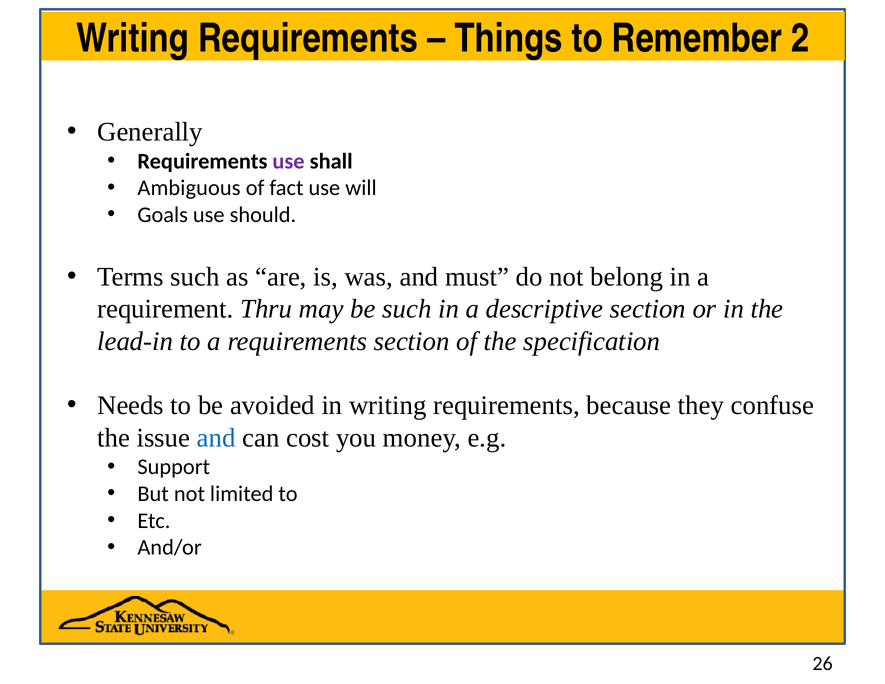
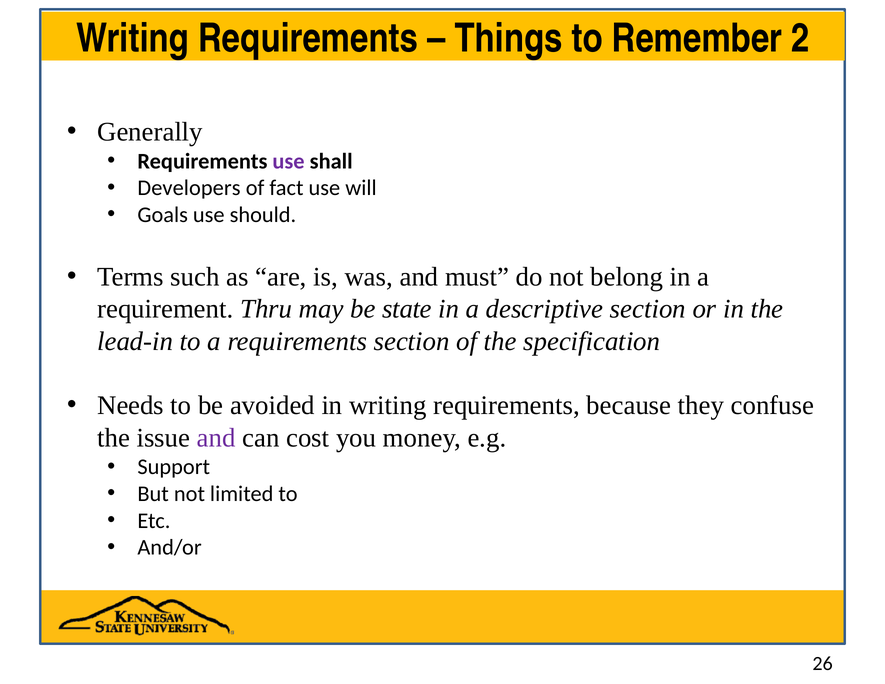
Ambiguous: Ambiguous -> Developers
be such: such -> state
and at (216, 438) colour: blue -> purple
